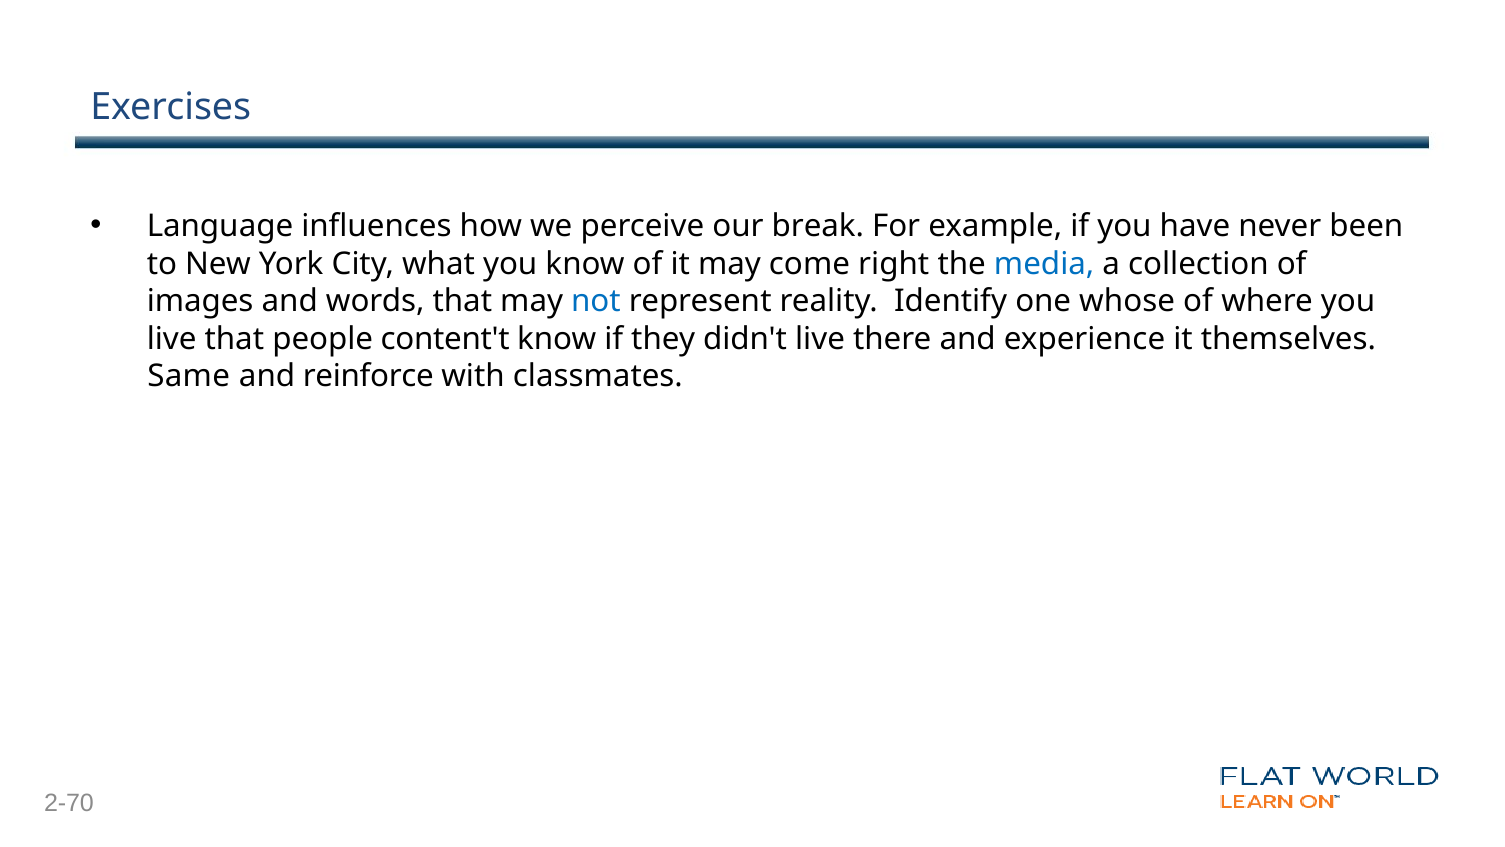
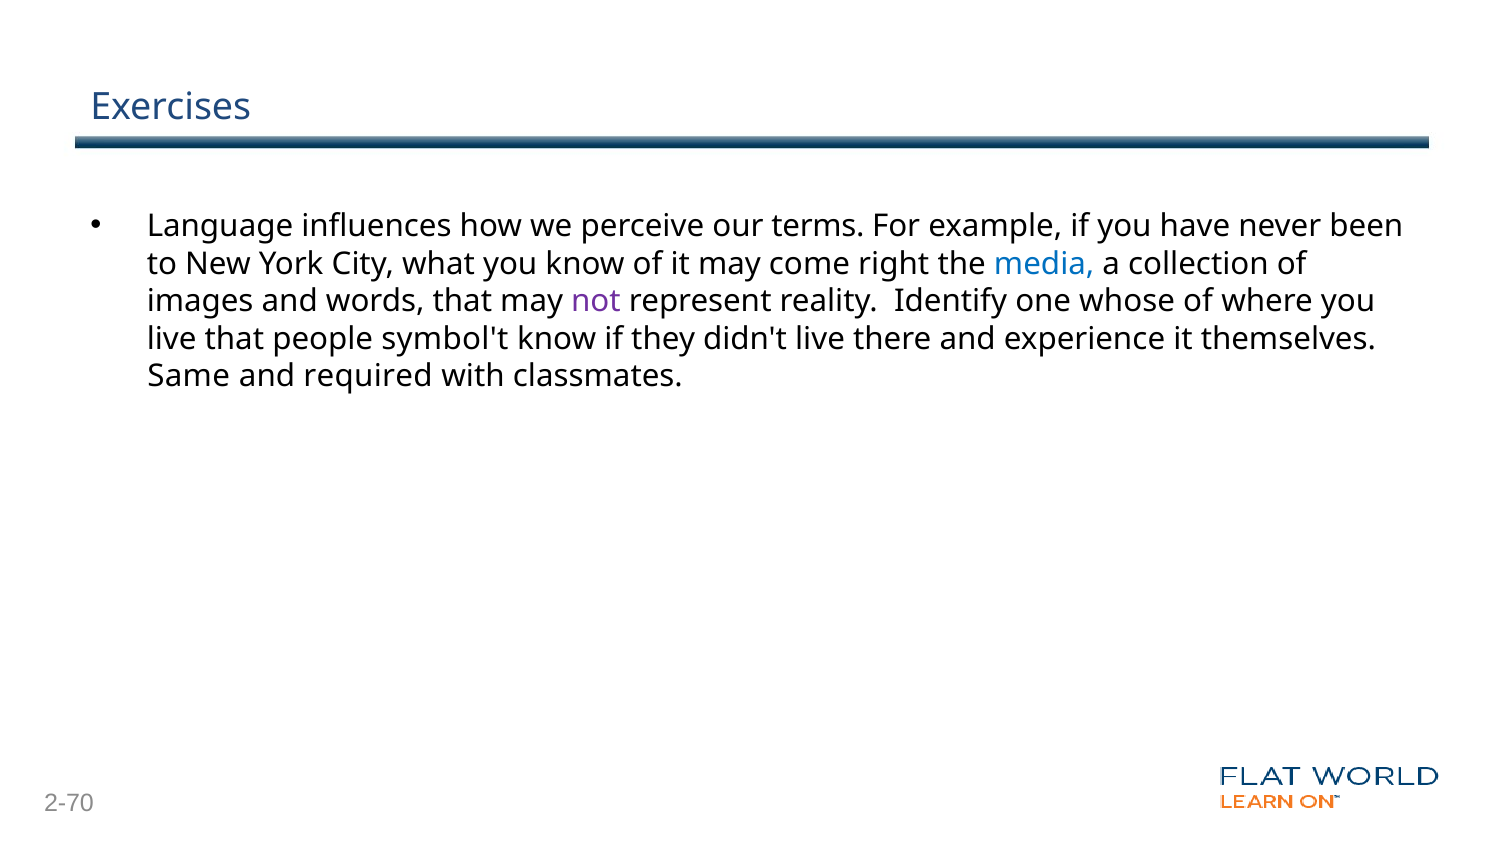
break: break -> terms
not colour: blue -> purple
content't: content't -> symbol't
reinforce: reinforce -> required
